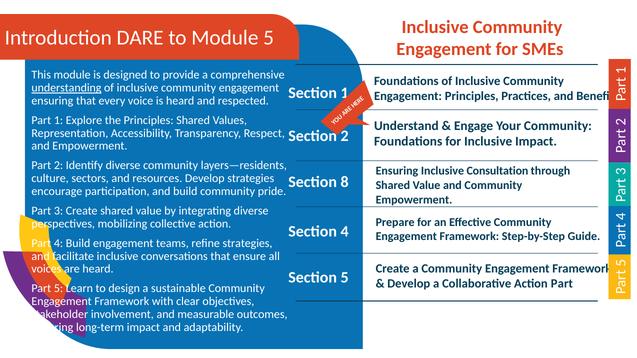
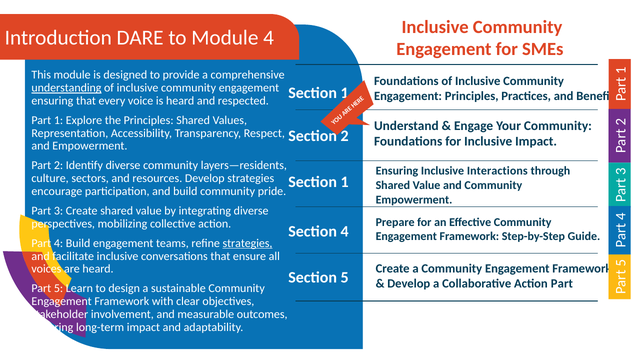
Module 5: 5 -> 4
Consultation: Consultation -> Interactions
8 at (345, 182): 8 -> 1
strategies at (247, 243) underline: none -> present
